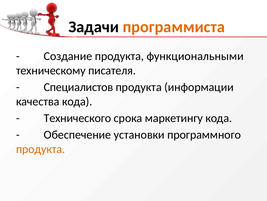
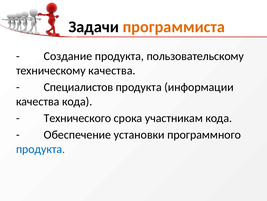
функциональными: функциональными -> пользовательскому
техническому писателя: писателя -> качества
маркетингу: маркетингу -> участникам
продукта at (41, 149) colour: orange -> blue
